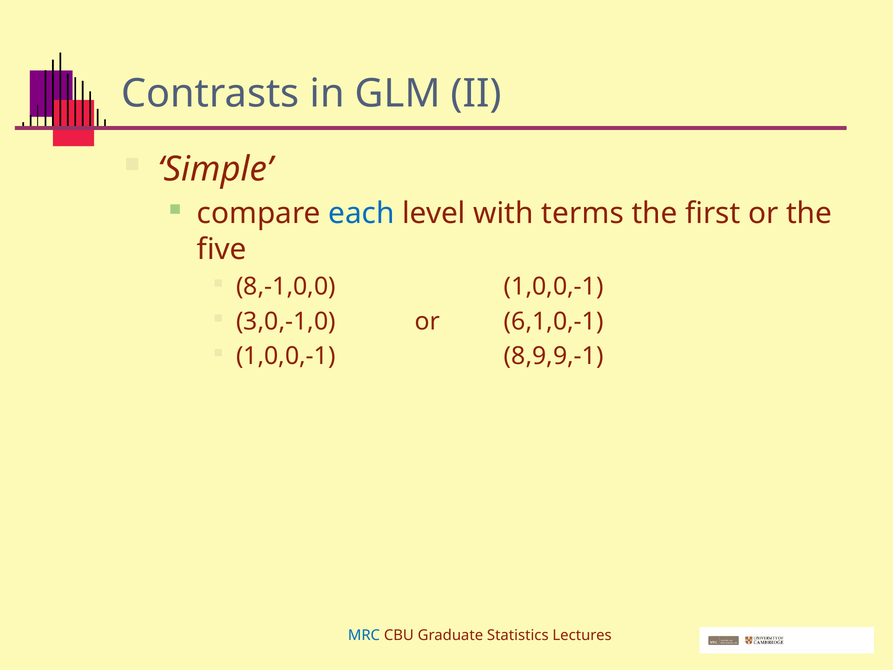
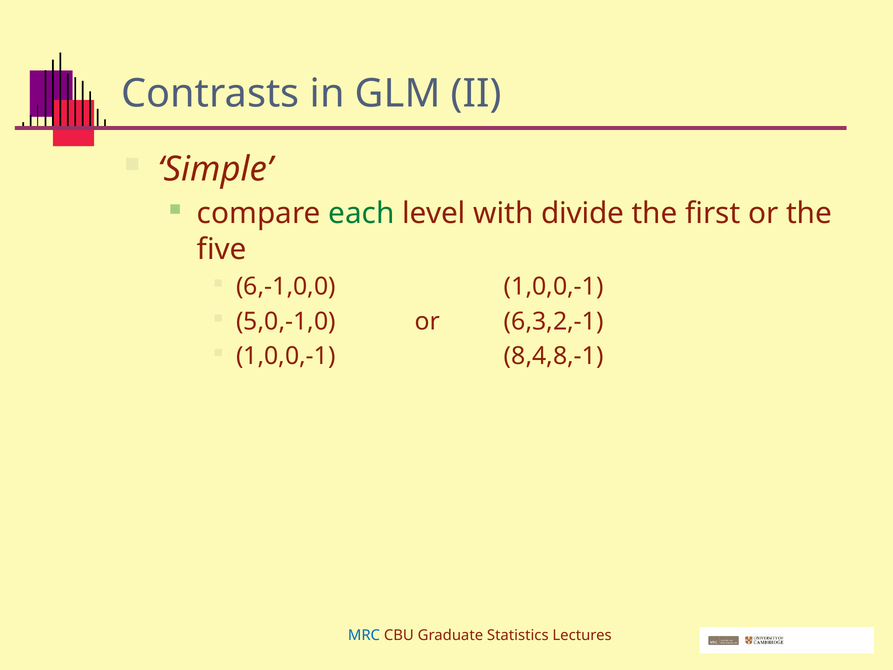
each colour: blue -> green
terms: terms -> divide
8,-1,0,0: 8,-1,0,0 -> 6,-1,0,0
3,0,-1,0: 3,0,-1,0 -> 5,0,-1,0
6,1,0,-1: 6,1,0,-1 -> 6,3,2,-1
8,9,9,-1: 8,9,9,-1 -> 8,4,8,-1
